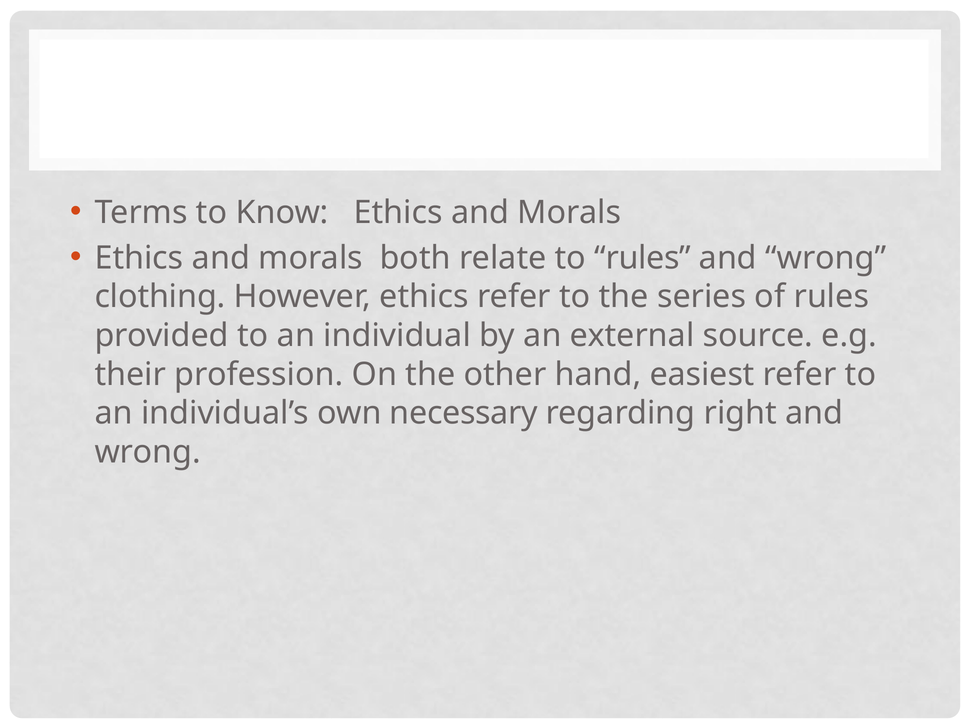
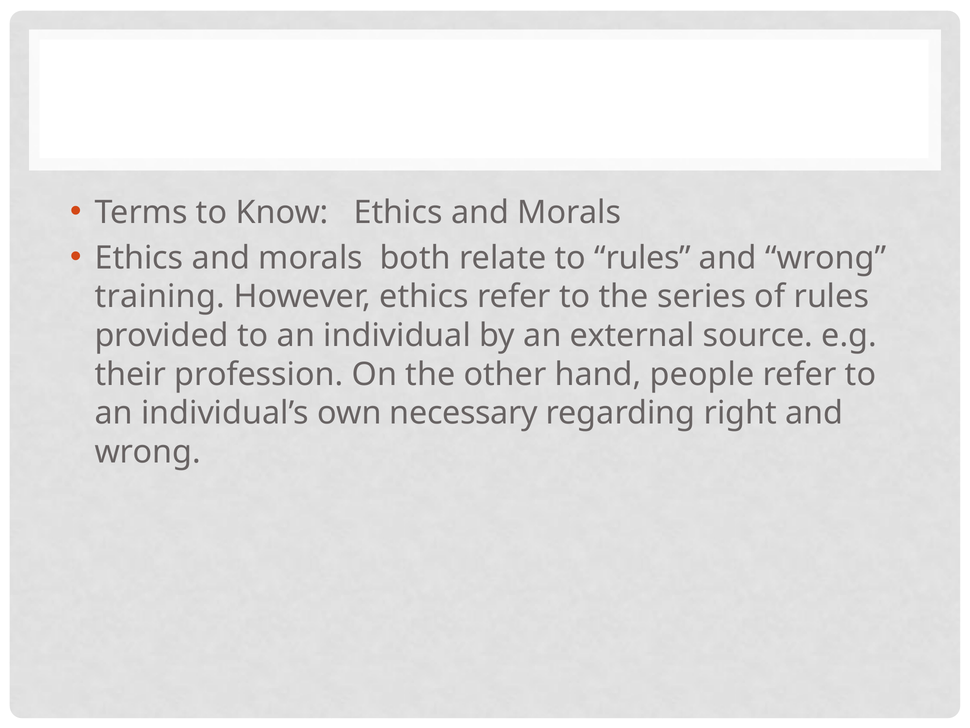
clothing: clothing -> training
easiest: easiest -> people
